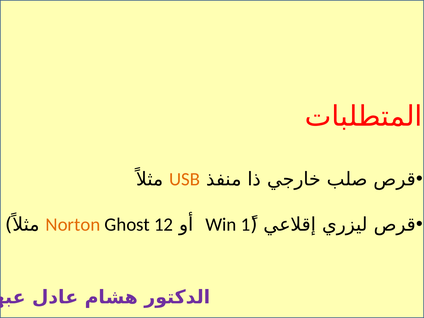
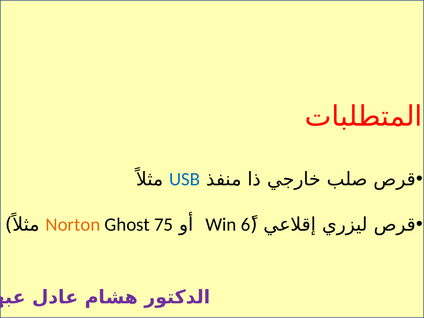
USB colour: orange -> blue
12: 12 -> 75
1: 1 -> 6
